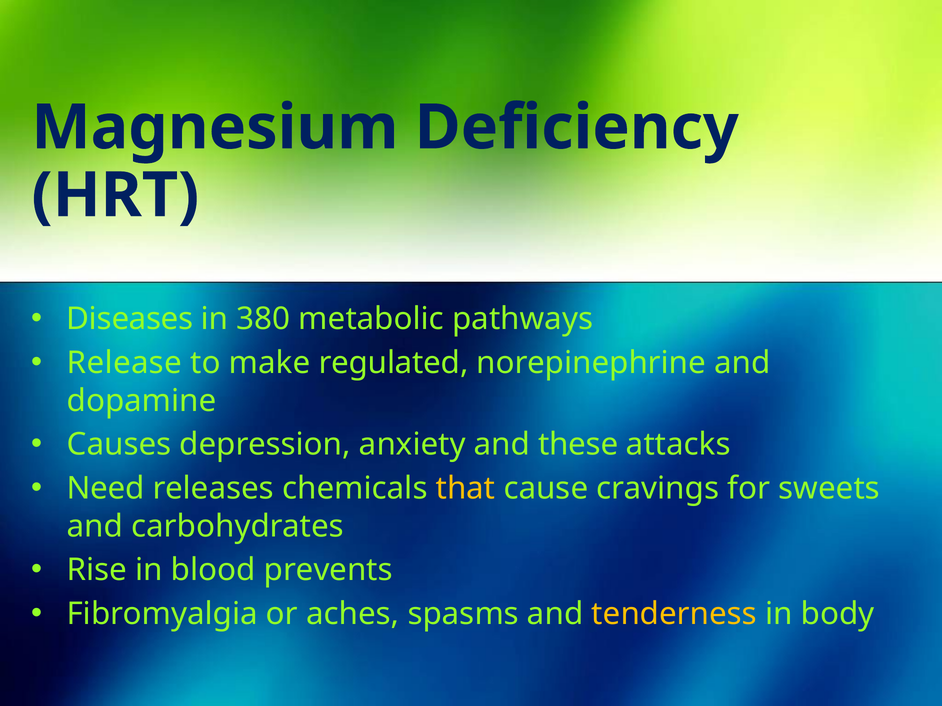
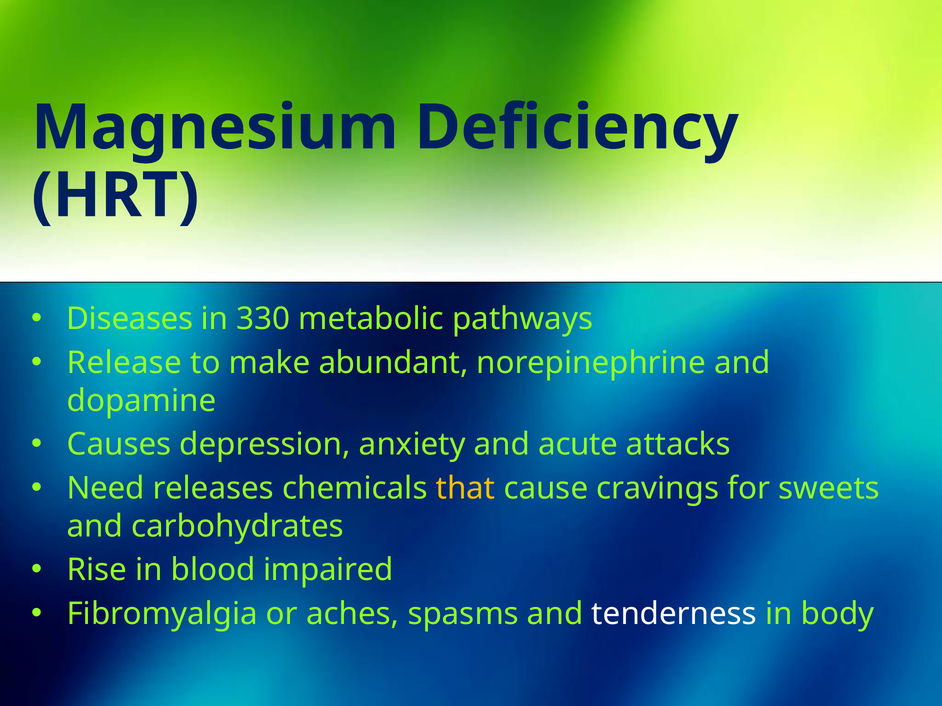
380: 380 -> 330
regulated: regulated -> abundant
these: these -> acute
prevents: prevents -> impaired
tenderness colour: yellow -> white
